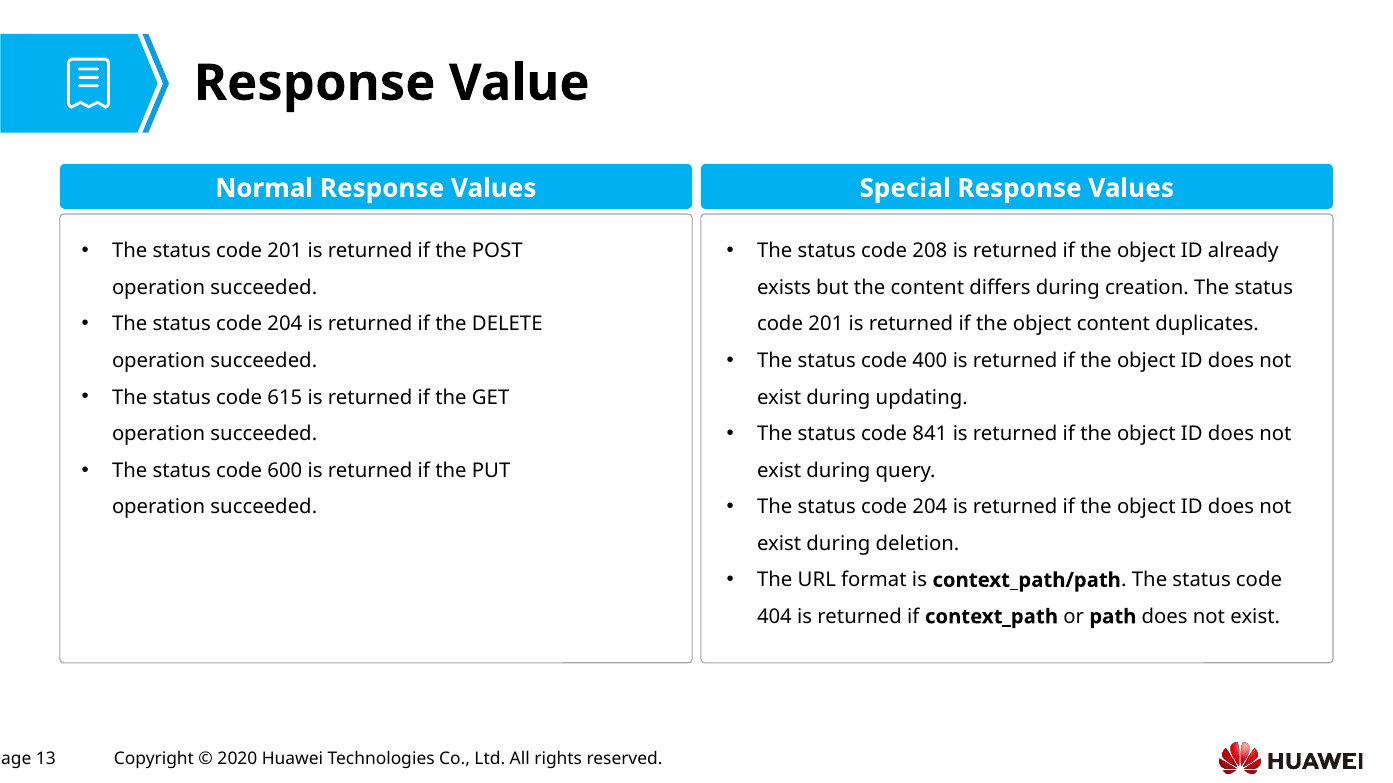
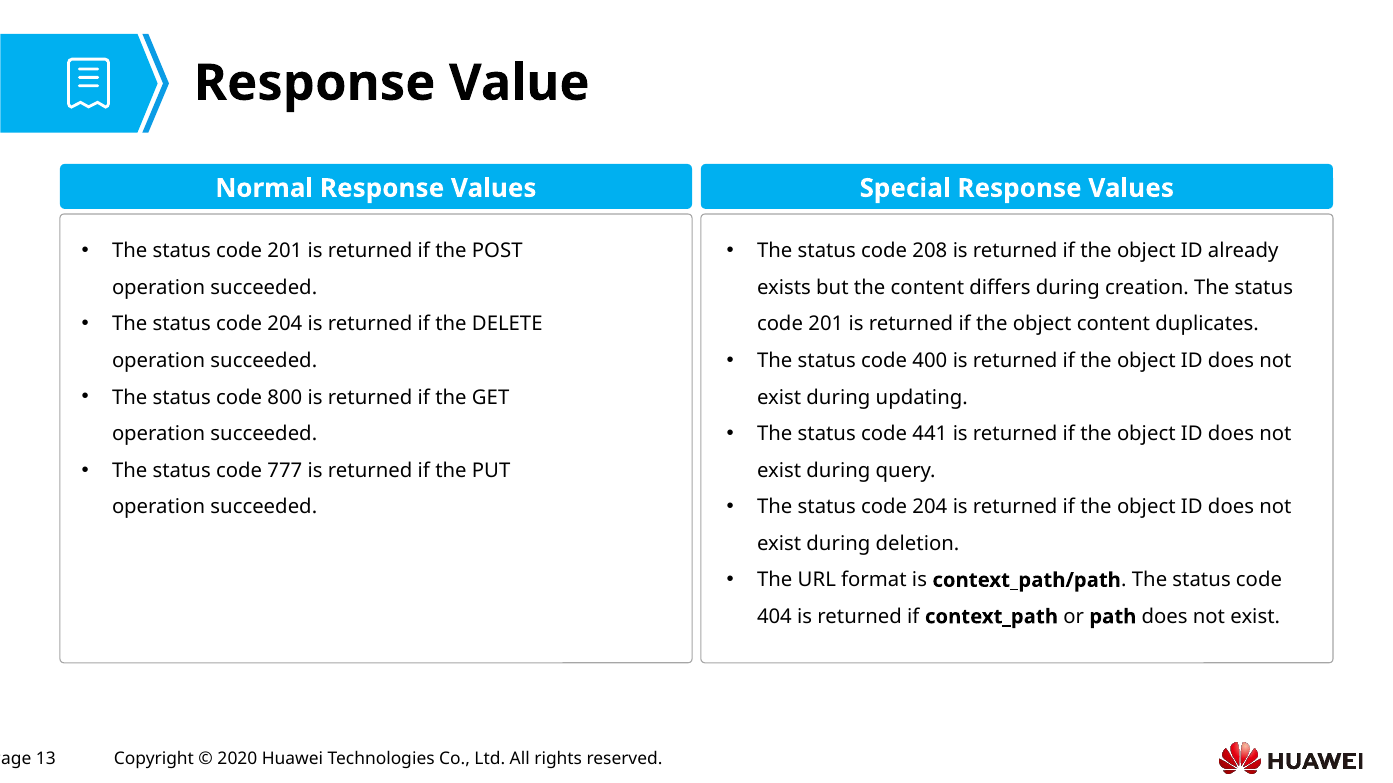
615: 615 -> 800
841: 841 -> 441
600: 600 -> 777
